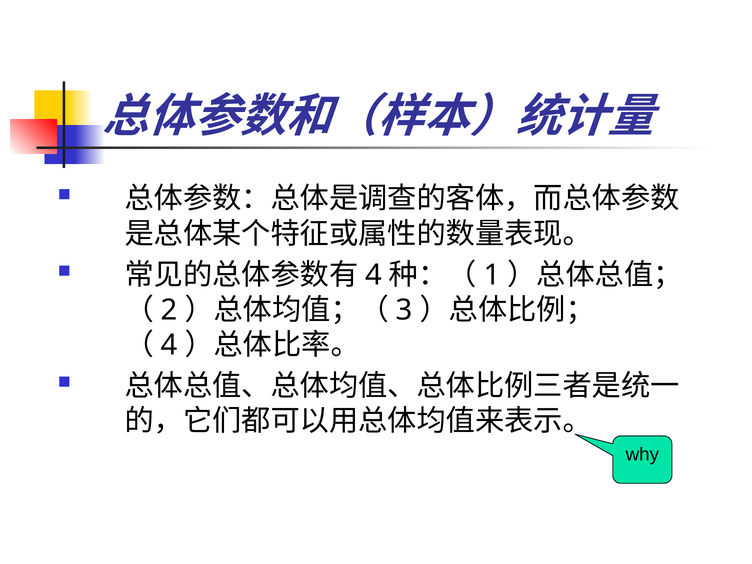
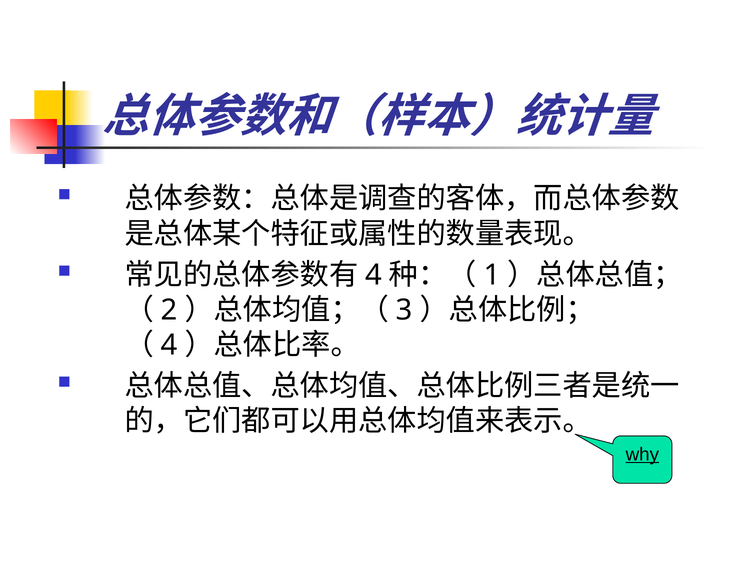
why underline: none -> present
